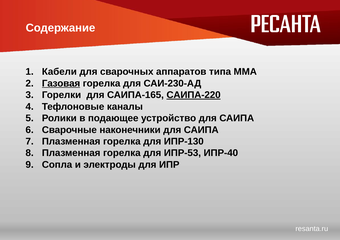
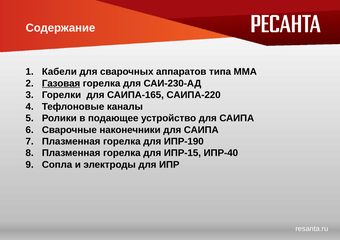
САИПА-220 underline: present -> none
ИПР-130: ИПР-130 -> ИПР-190
ИПР-53: ИПР-53 -> ИПР-15
